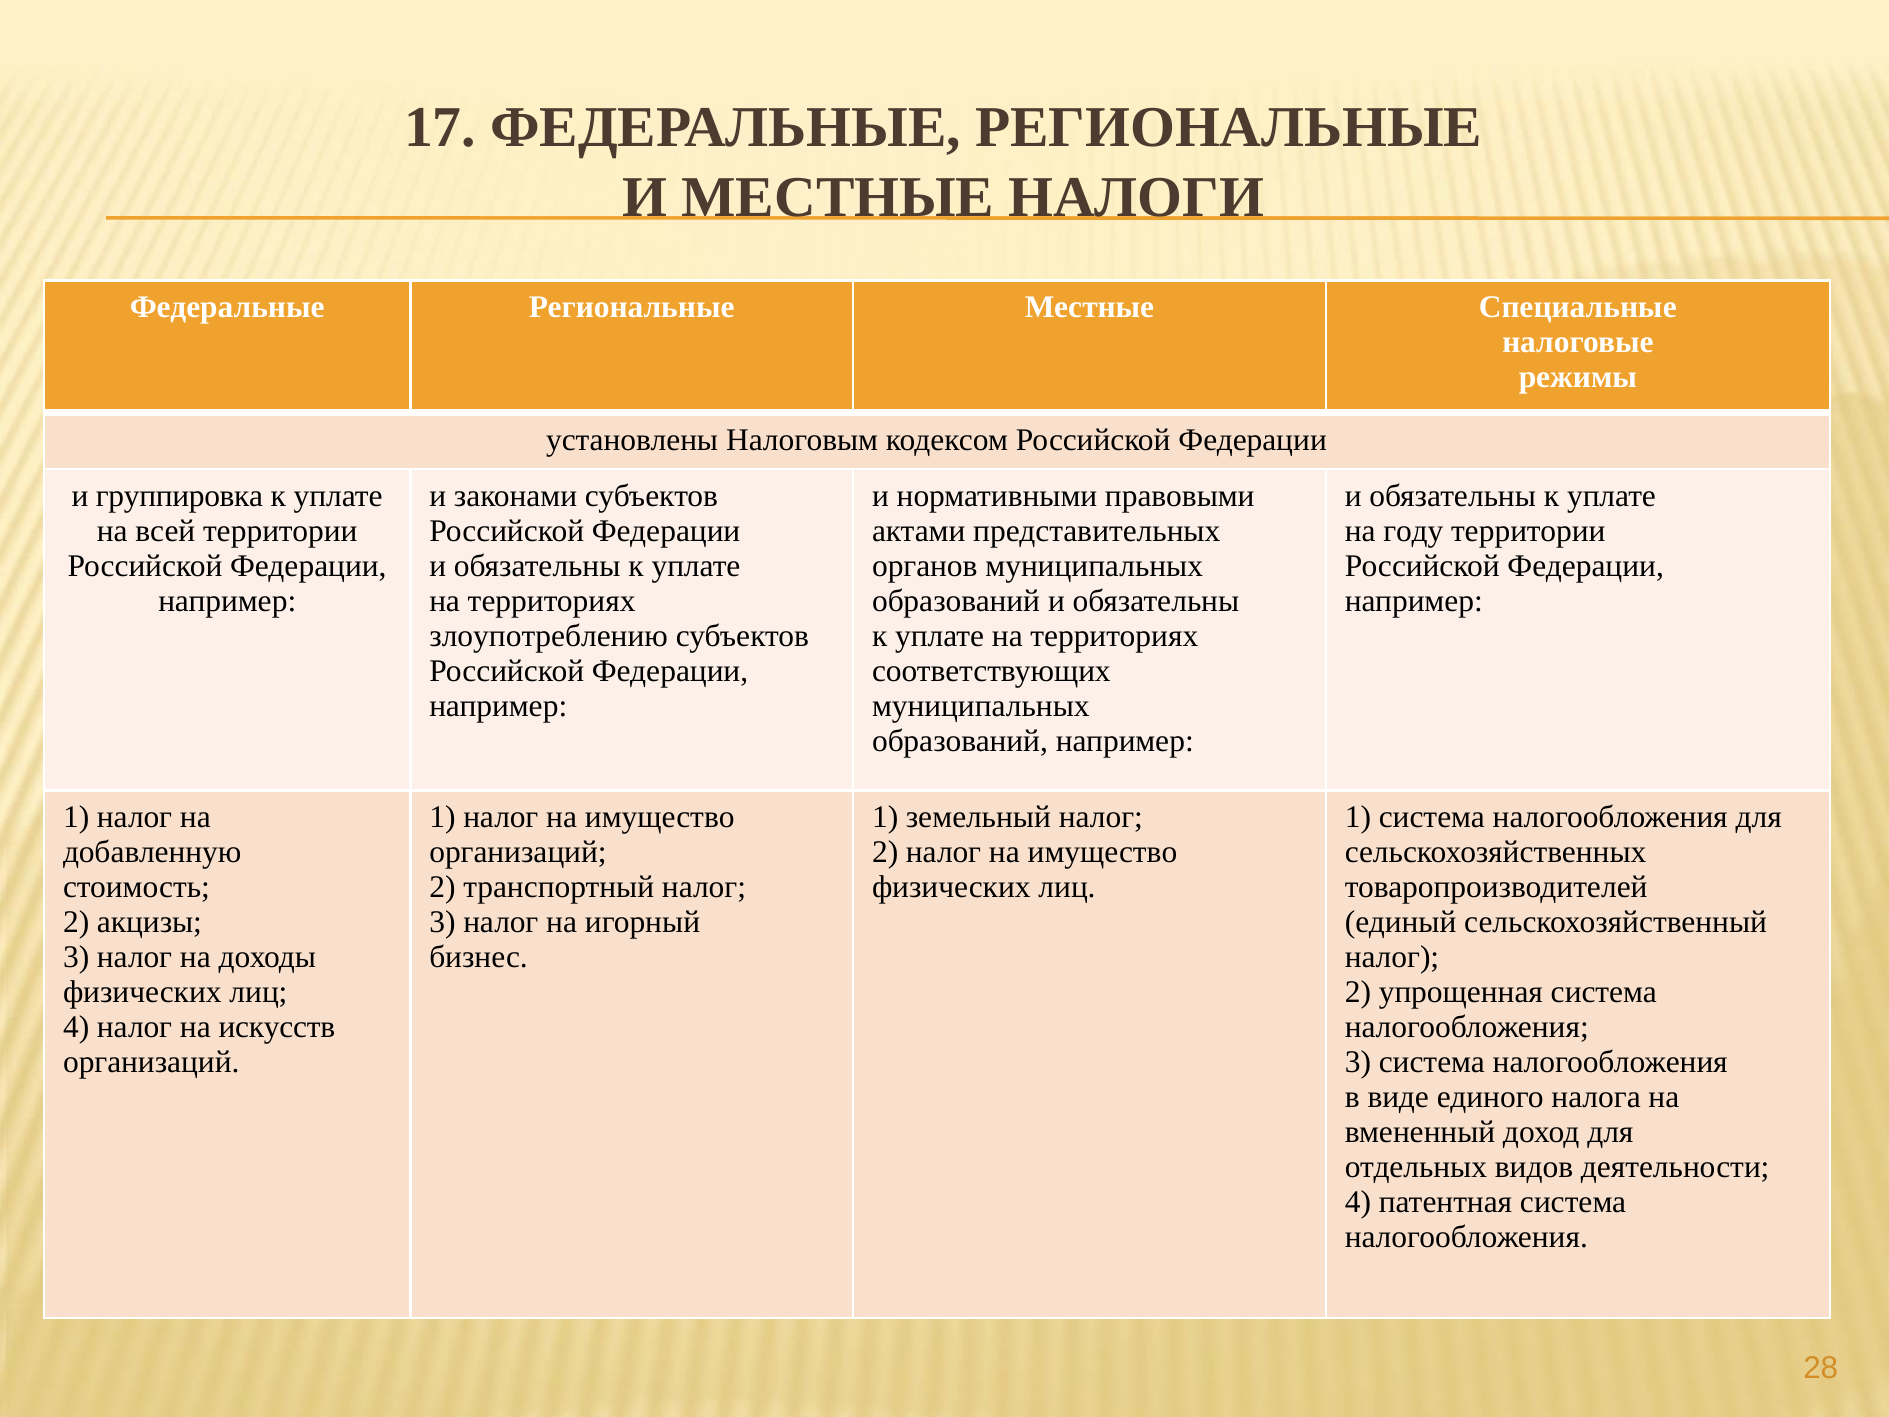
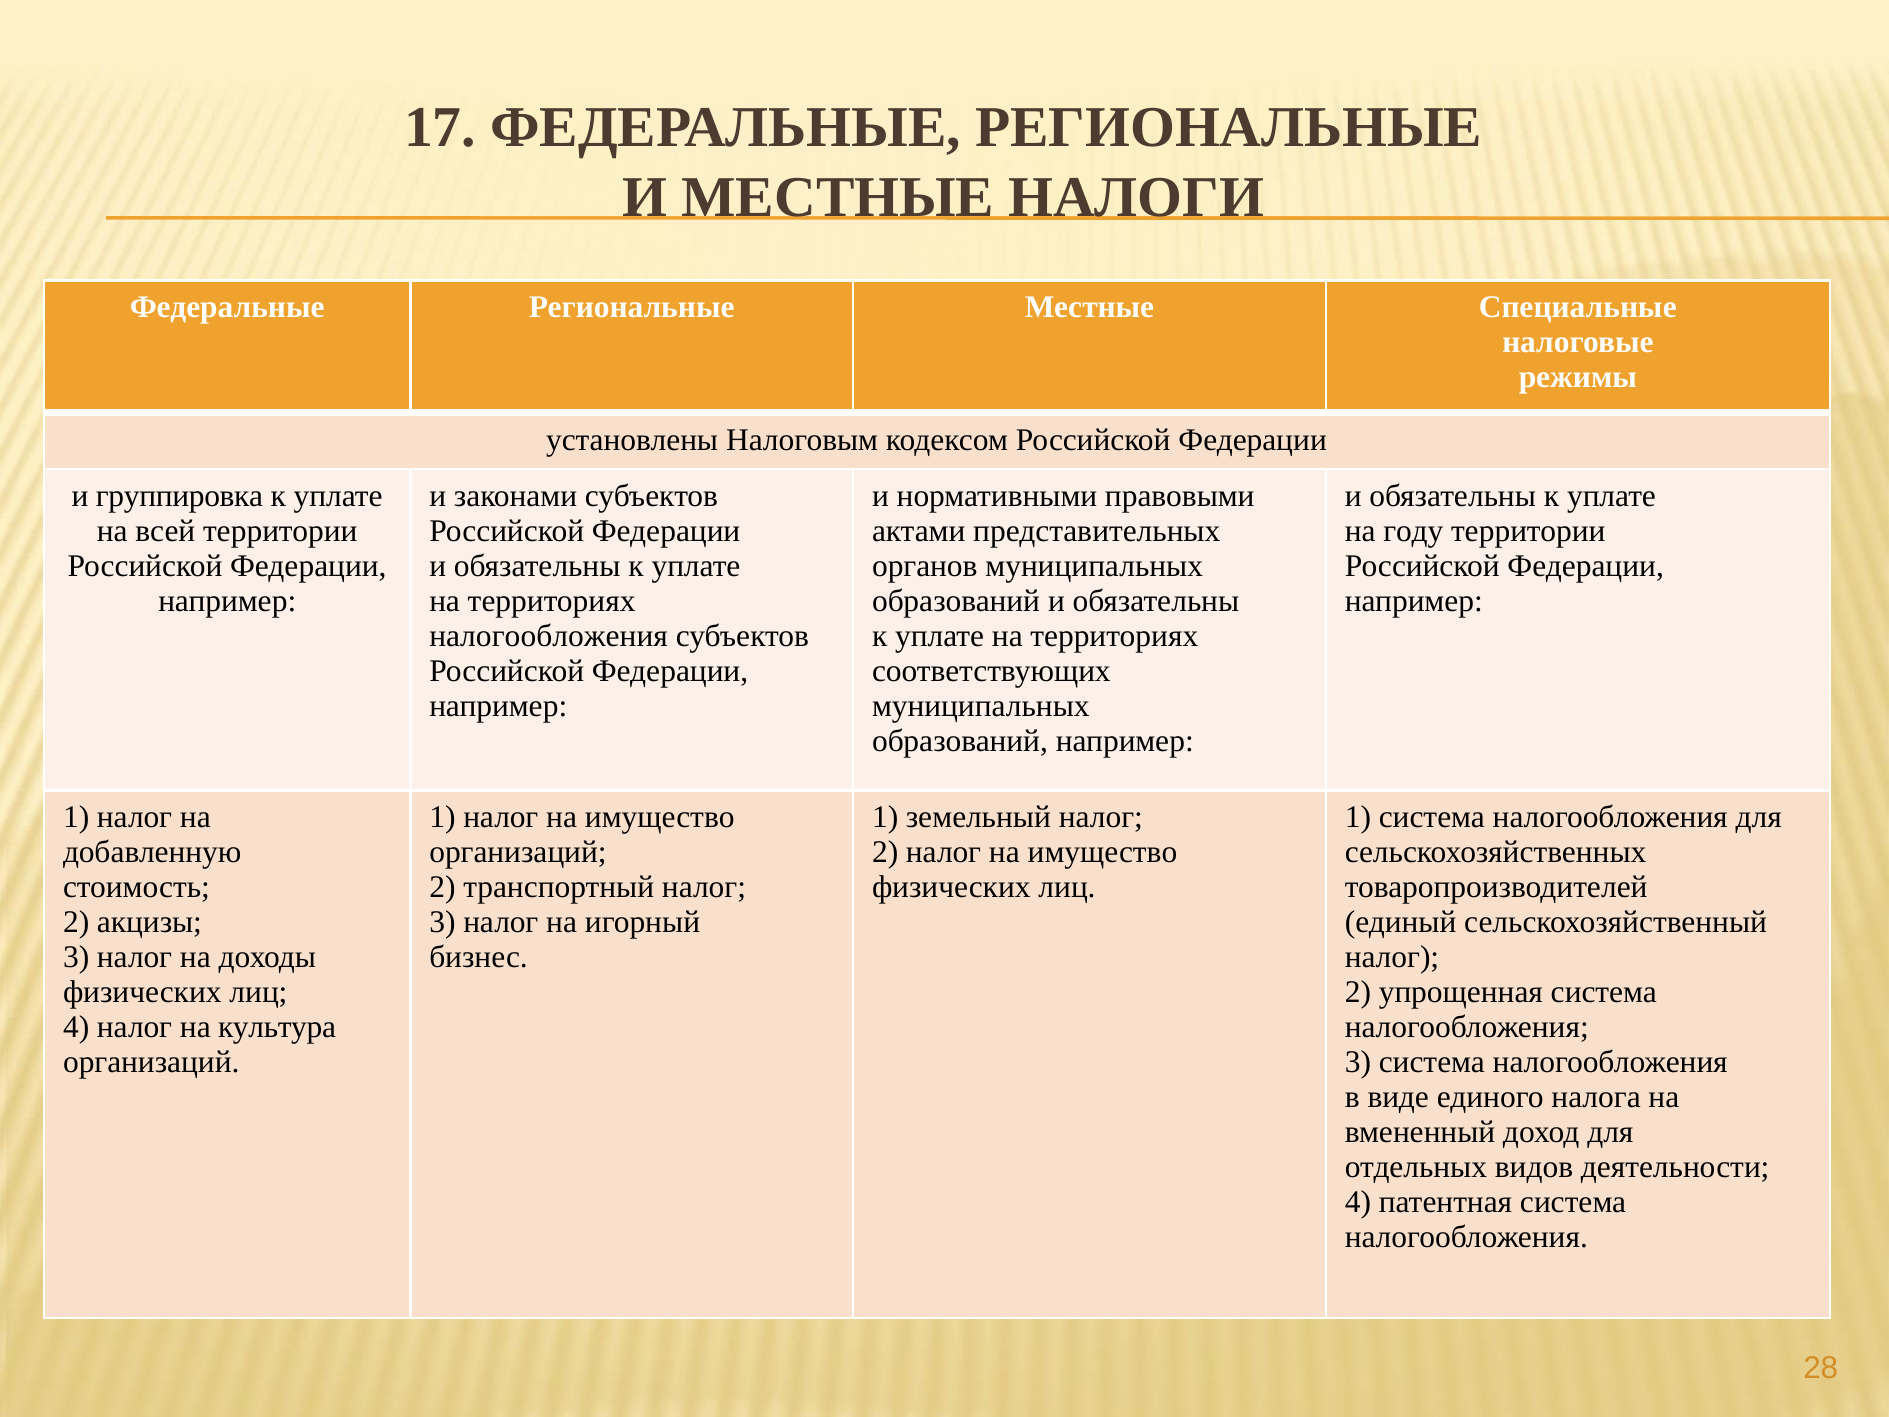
злоупотреблению at (549, 636): злоупотреблению -> налогообложения
искусств: искусств -> культура
